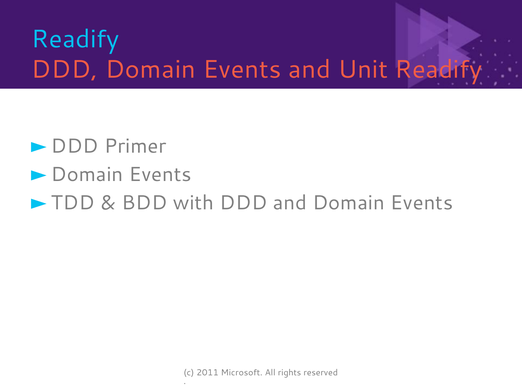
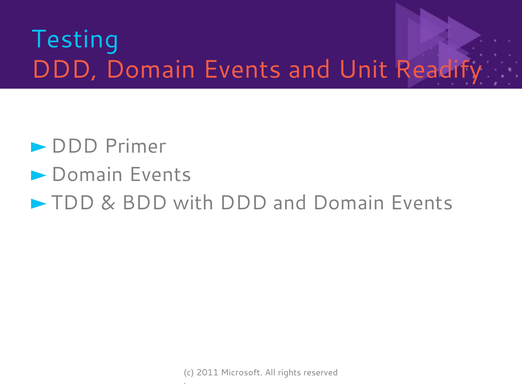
Readify at (75, 39): Readify -> Testing
